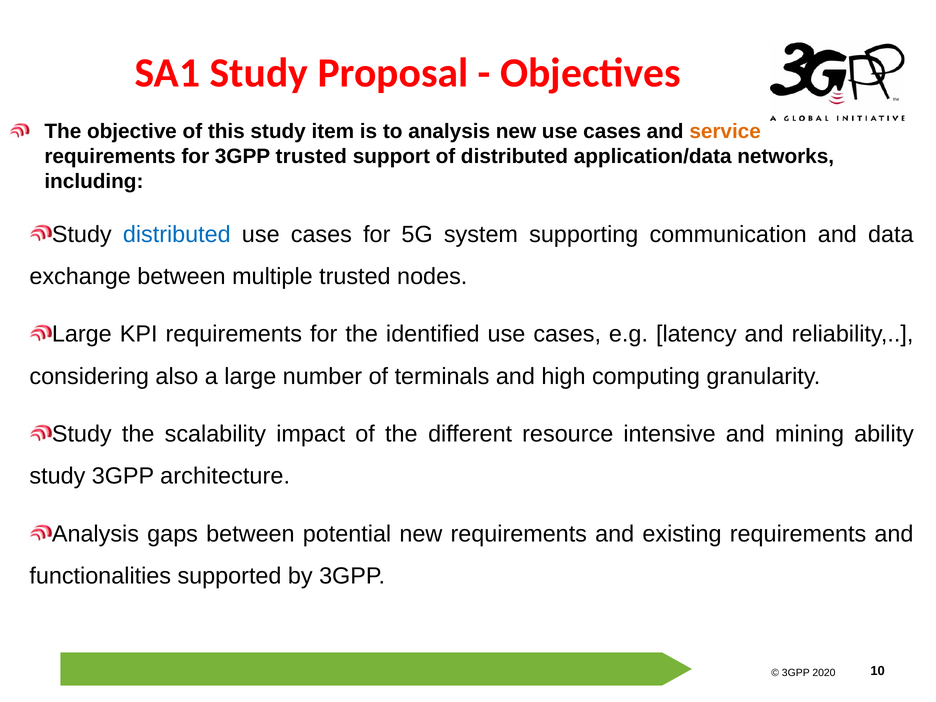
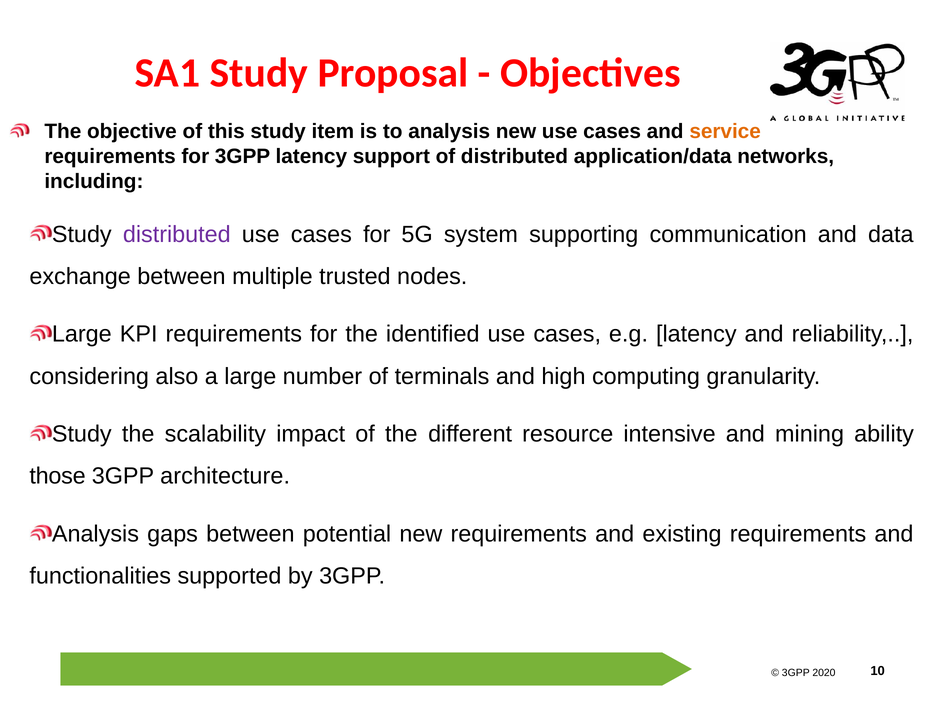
3GPP trusted: trusted -> latency
distributed at (177, 234) colour: blue -> purple
study at (57, 476): study -> those
